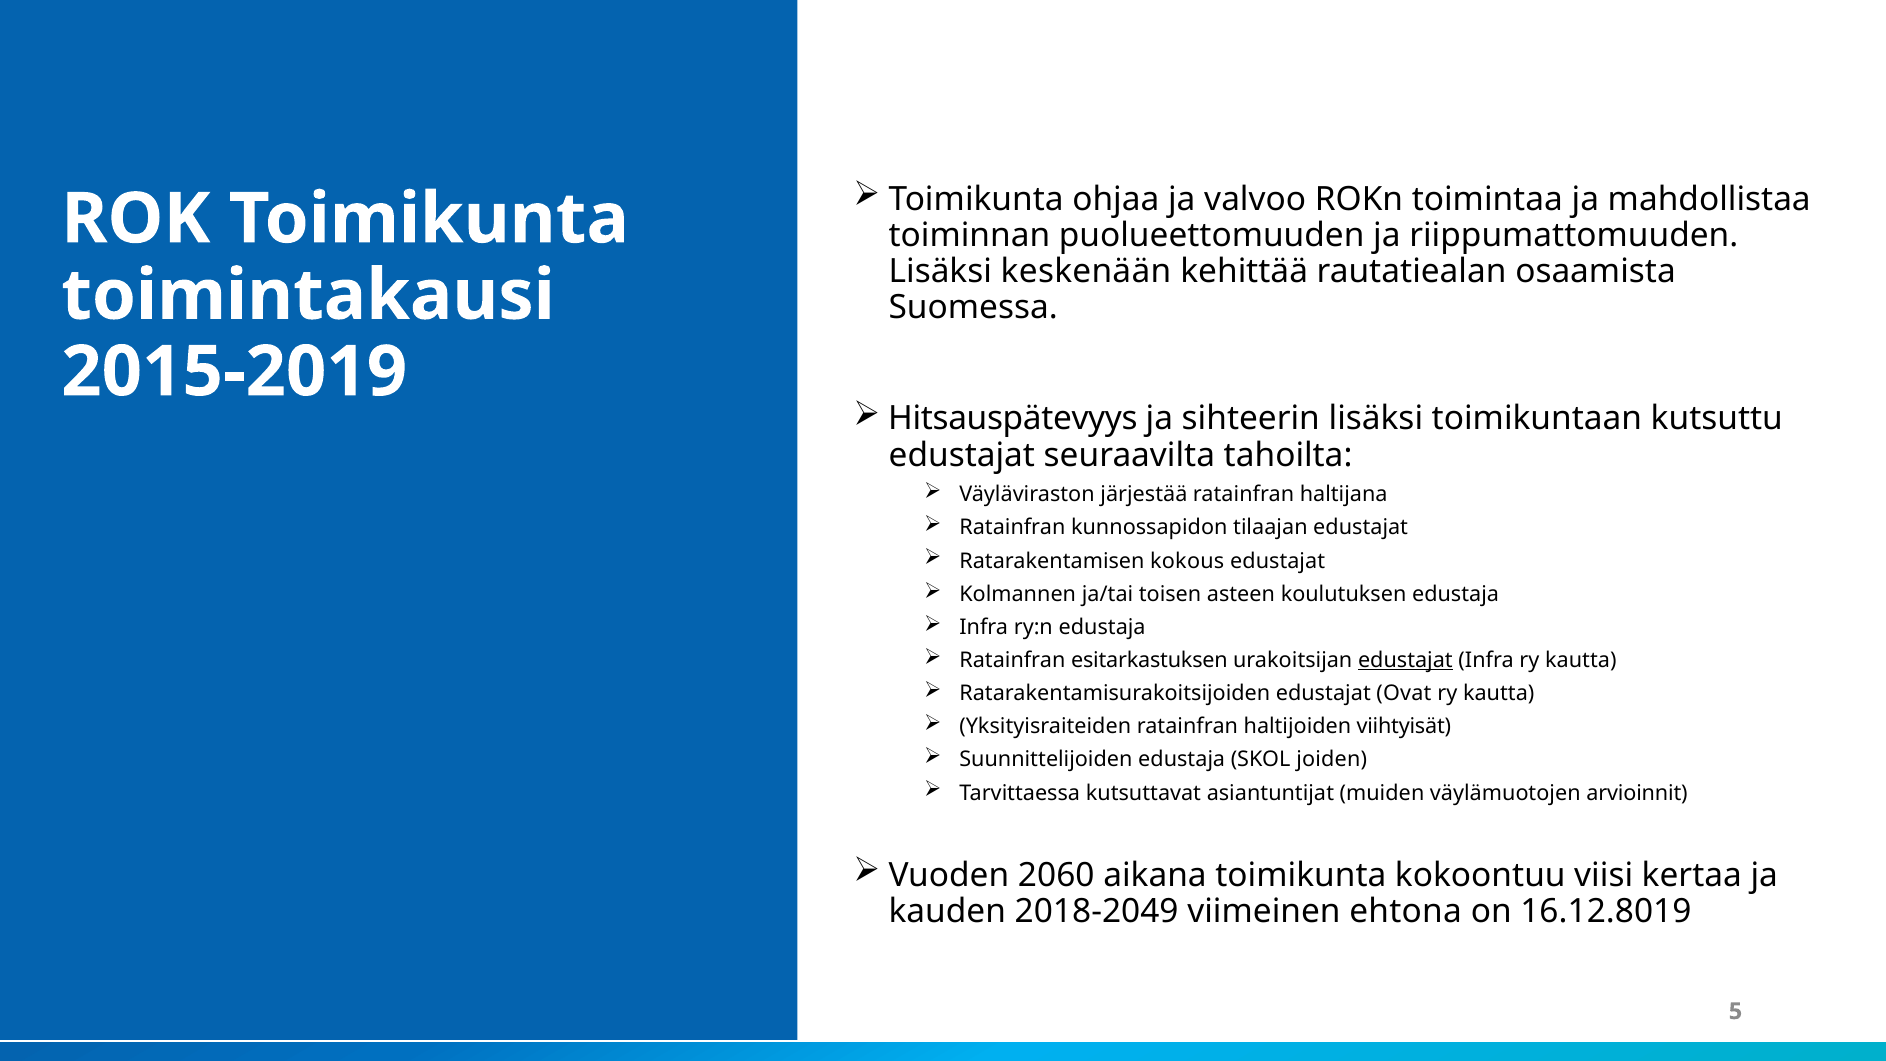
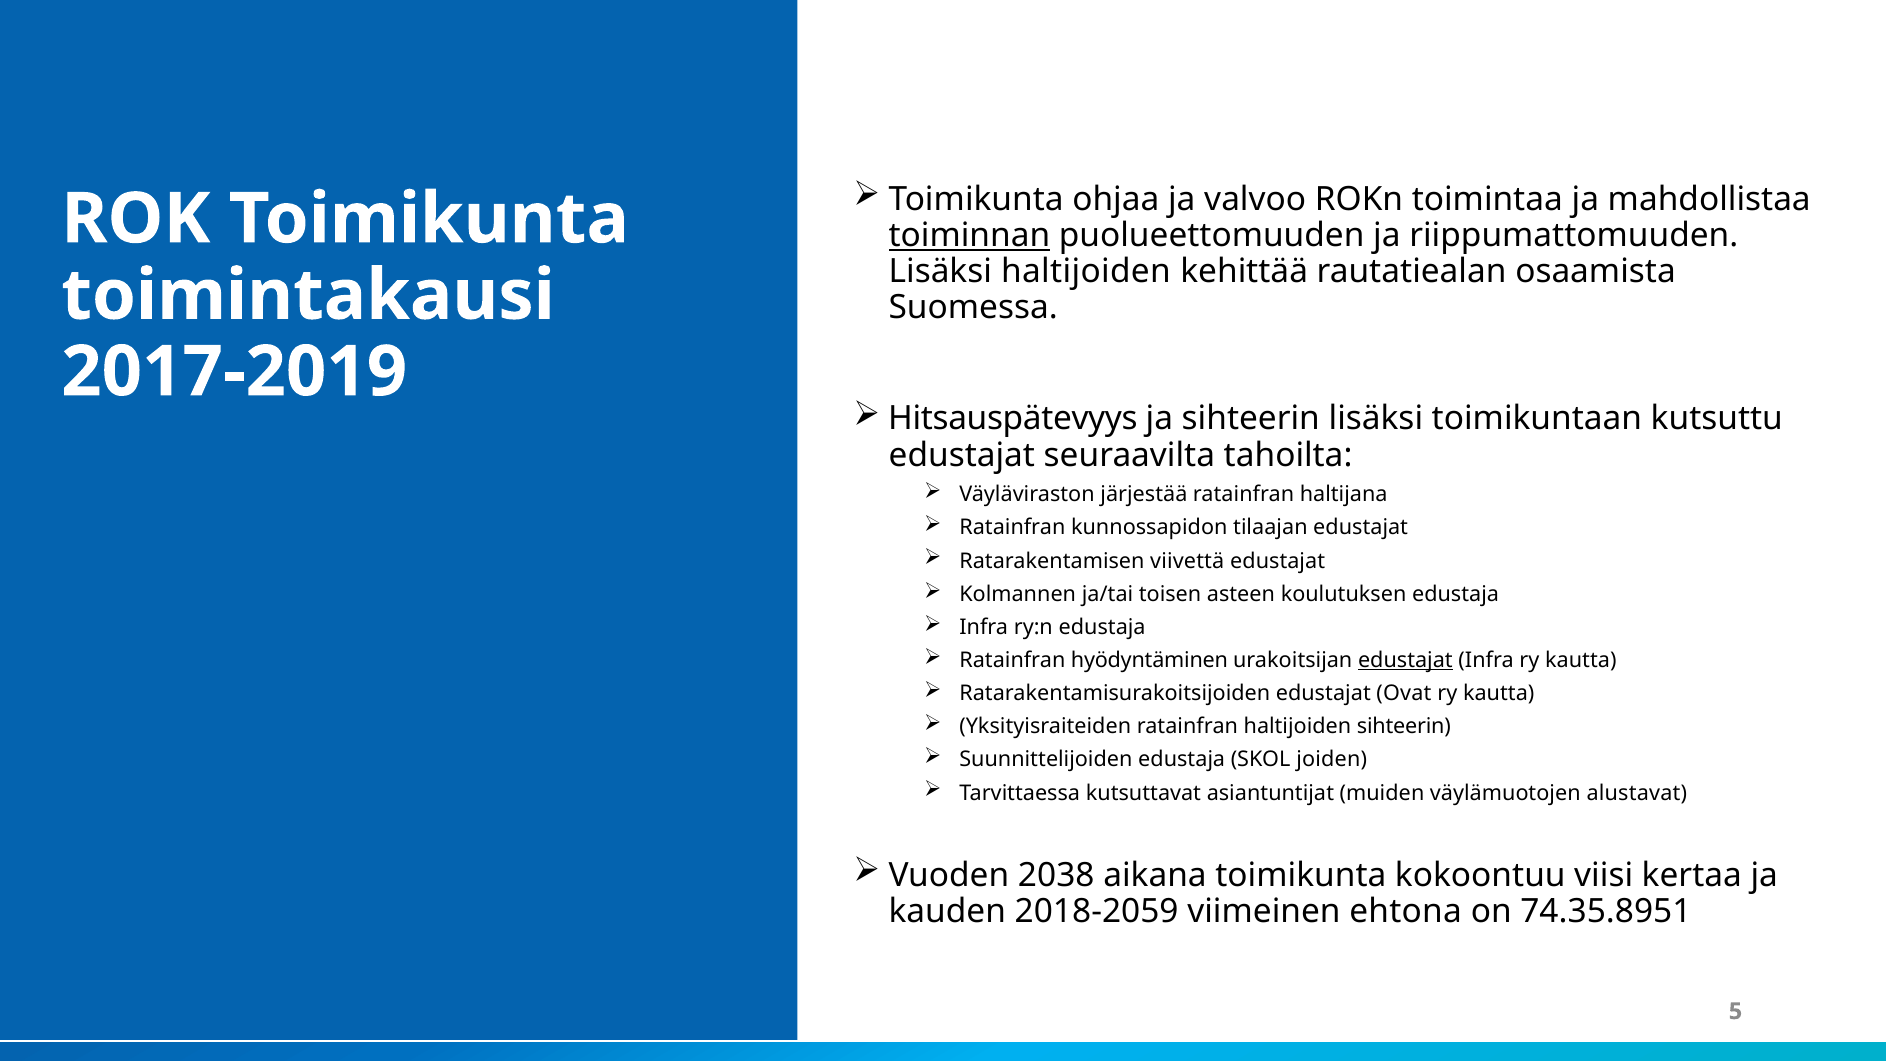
toiminnan underline: none -> present
Lisäksi keskenään: keskenään -> haltijoiden
2015-2019: 2015-2019 -> 2017-2019
kokous: kokous -> viivettä
esitarkastuksen: esitarkastuksen -> hyödyntäminen
haltijoiden viihtyisät: viihtyisät -> sihteerin
arvioinnit: arvioinnit -> alustavat
2060: 2060 -> 2038
2018-2049: 2018-2049 -> 2018-2059
16.12.8019: 16.12.8019 -> 74.35.8951
